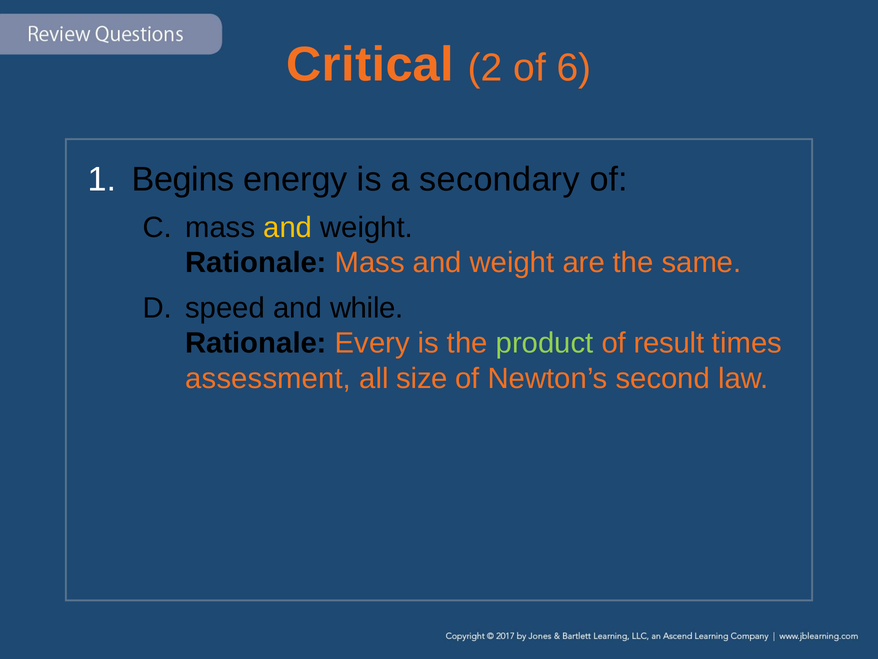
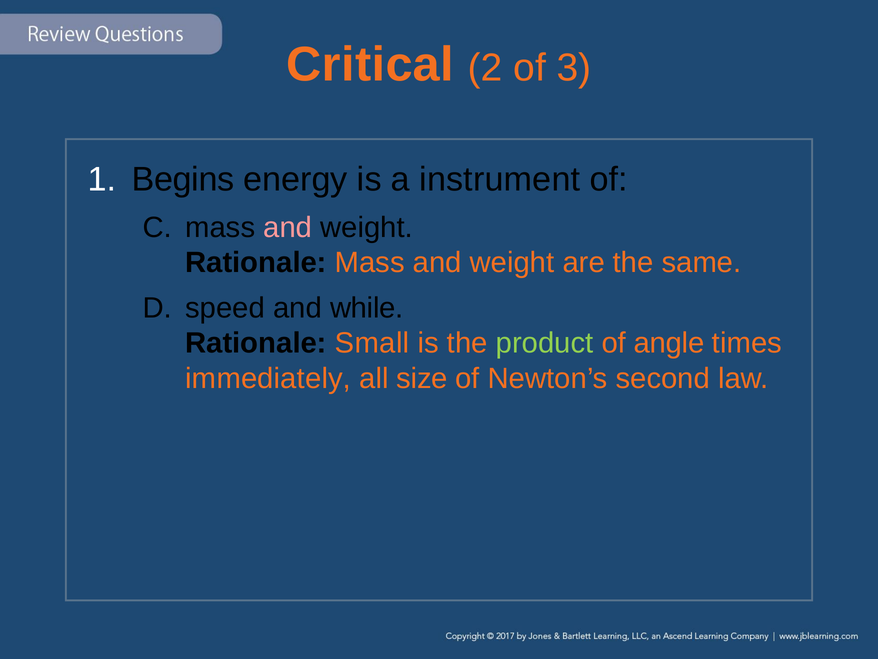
6: 6 -> 3
secondary: secondary -> instrument
and at (288, 227) colour: yellow -> pink
Every: Every -> Small
result: result -> angle
assessment: assessment -> immediately
